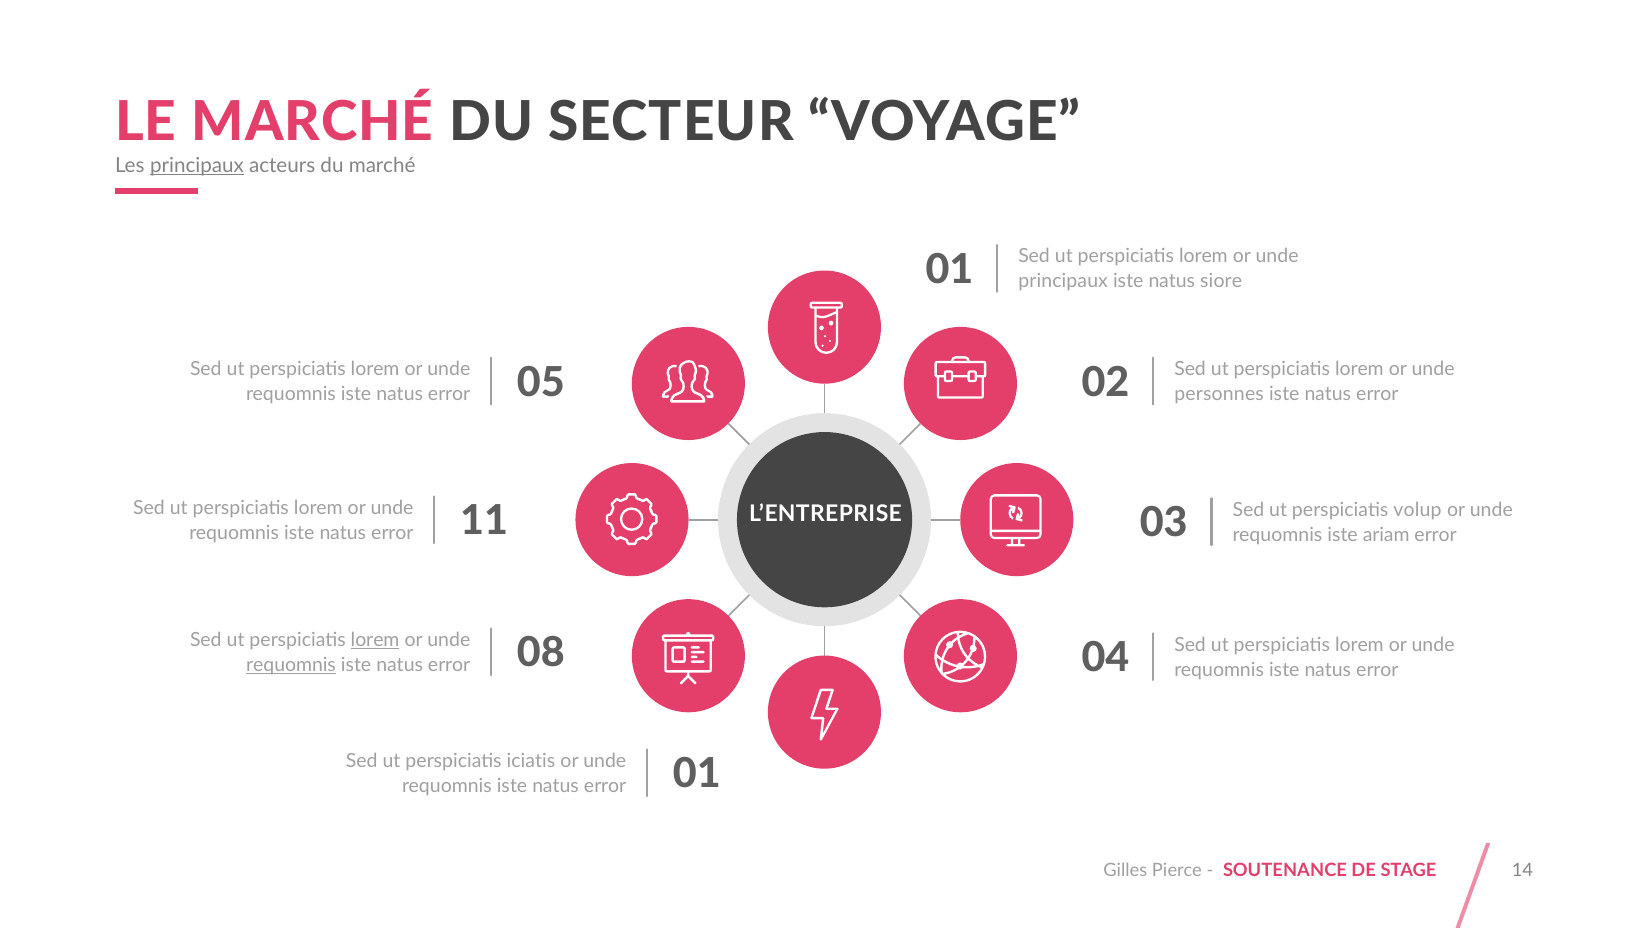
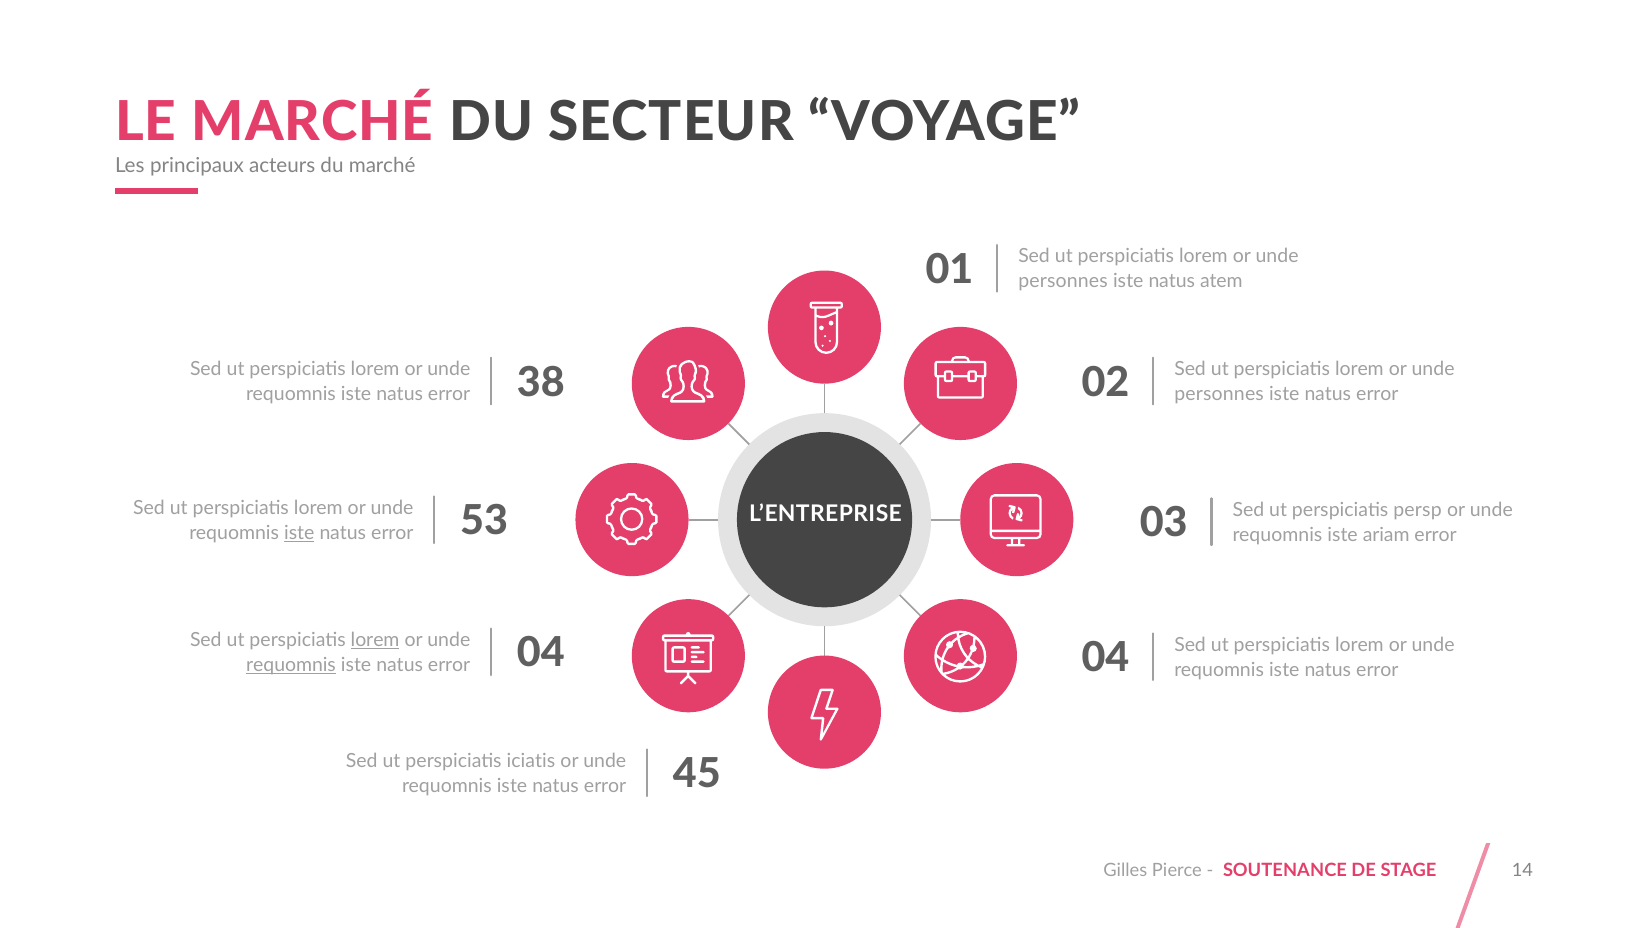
principaux at (197, 166) underline: present -> none
principaux at (1063, 281): principaux -> personnes
siore: siore -> atem
05: 05 -> 38
volup: volup -> persp
iste at (299, 533) underline: none -> present
11: 11 -> 53
08 at (541, 653): 08 -> 04
error 01: 01 -> 45
